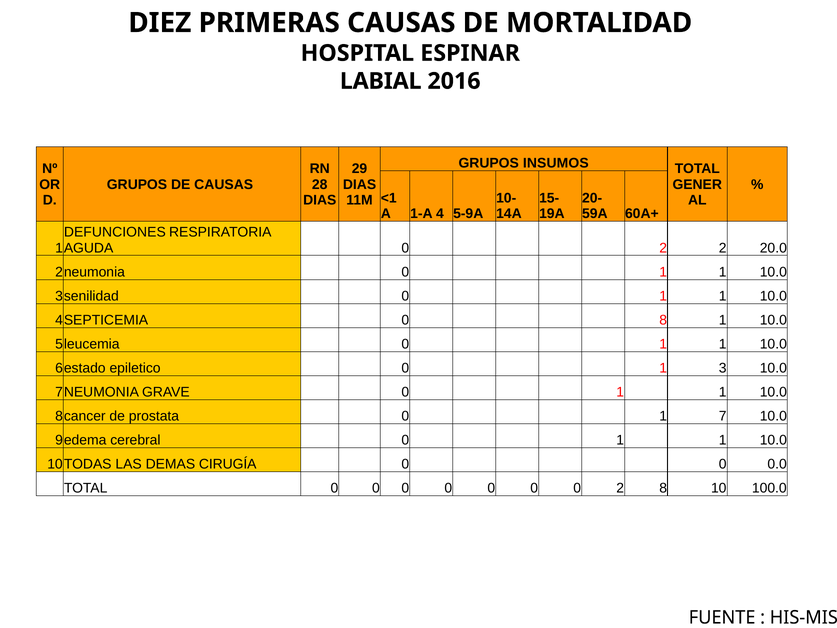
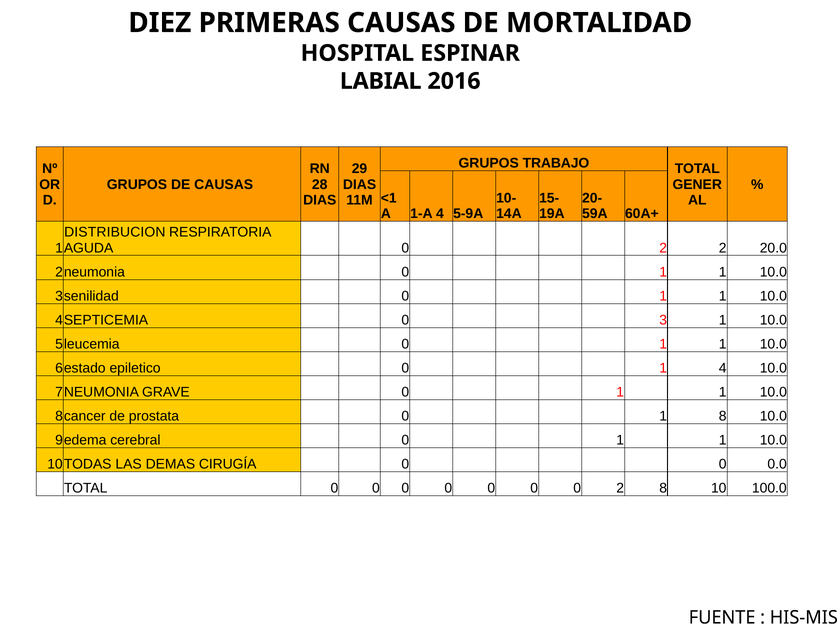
INSUMOS: INSUMOS -> TRABAJO
DEFUNCIONES: DEFUNCIONES -> DISTRIBUCION
0 8: 8 -> 3
1 3: 3 -> 4
1 7: 7 -> 8
